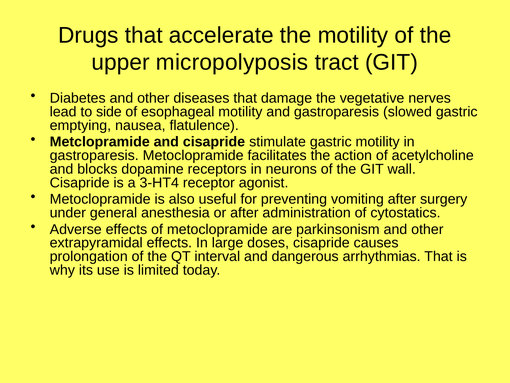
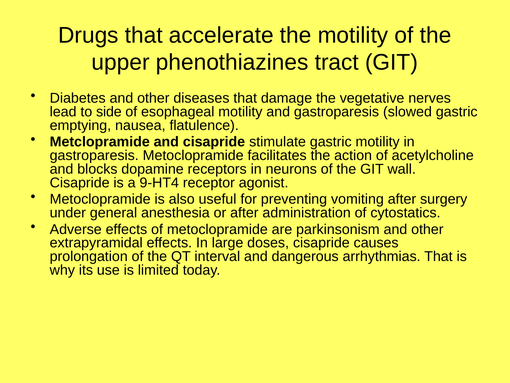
micropolyposis: micropolyposis -> phenothiazines
3-HT4: 3-HT4 -> 9-HT4
